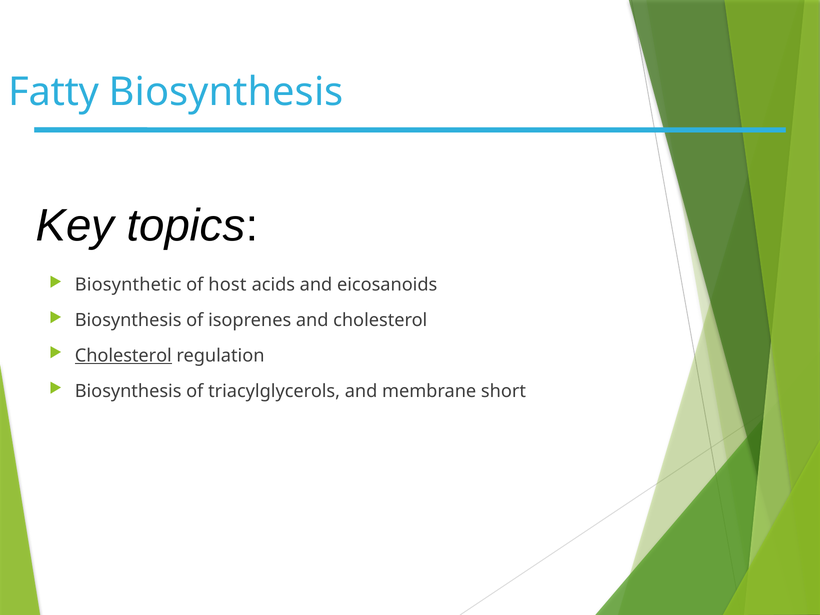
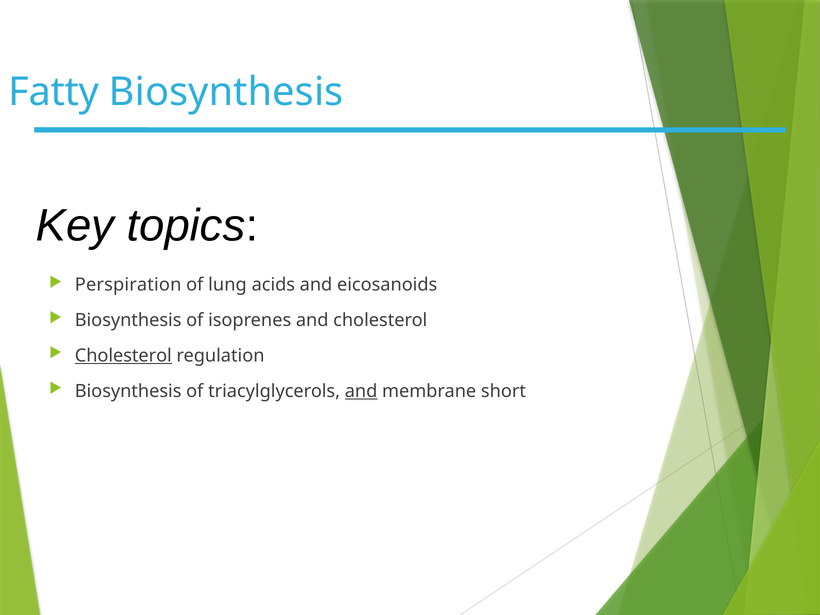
Biosynthetic: Biosynthetic -> Perspiration
host: host -> lung
and at (361, 391) underline: none -> present
